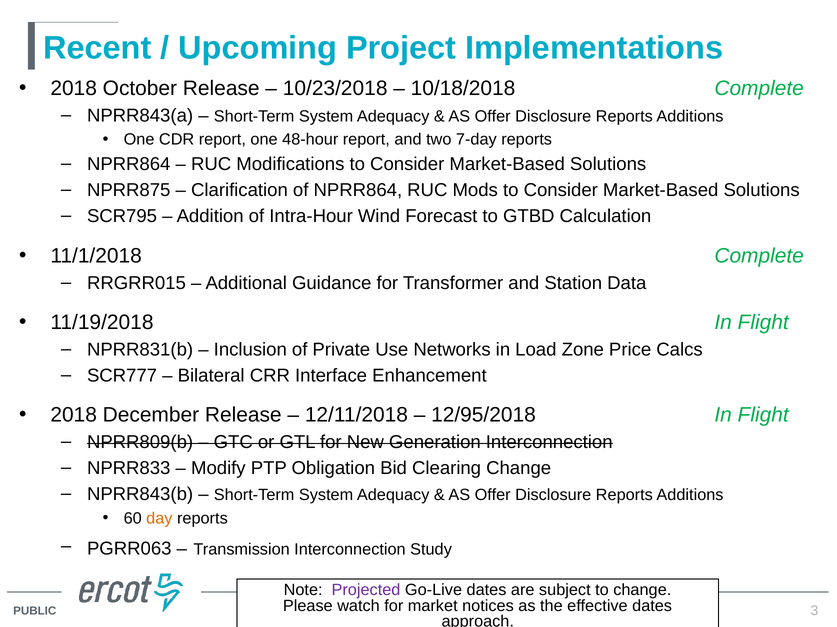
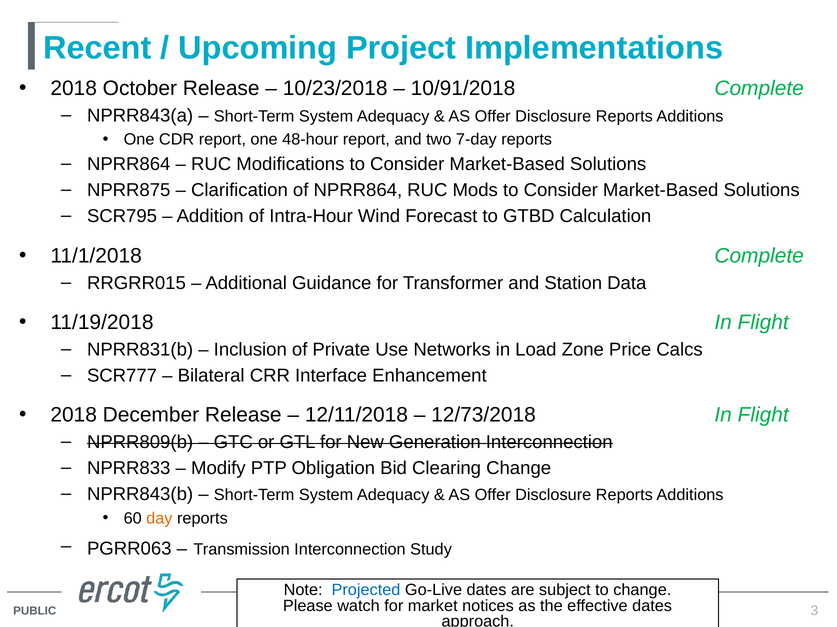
10/18/2018: 10/18/2018 -> 10/91/2018
12/95/2018: 12/95/2018 -> 12/73/2018
Projected colour: purple -> blue
